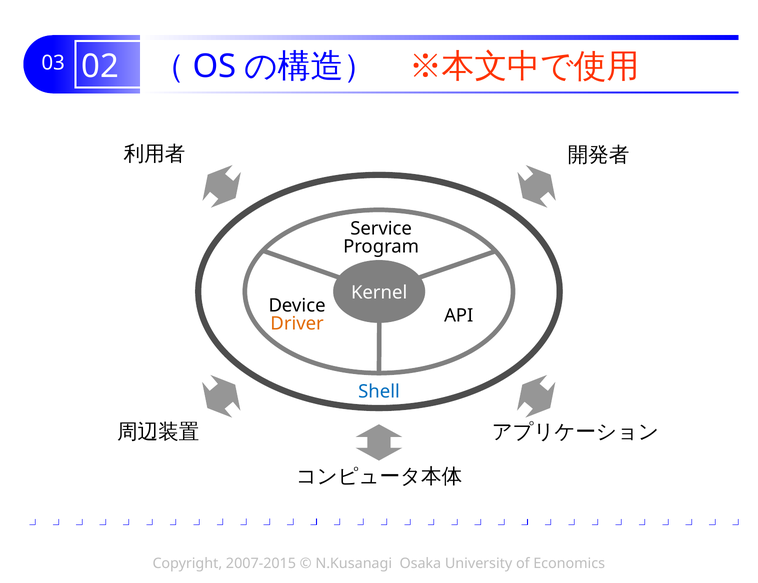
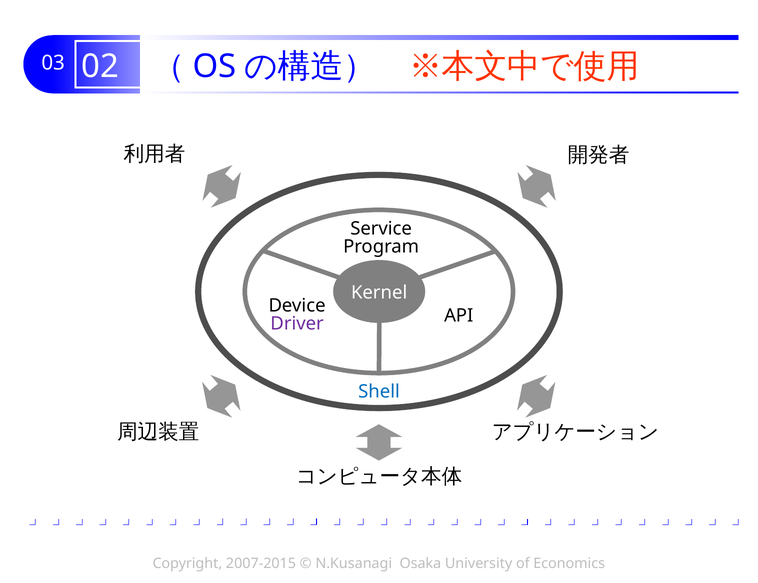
Driver colour: orange -> purple
